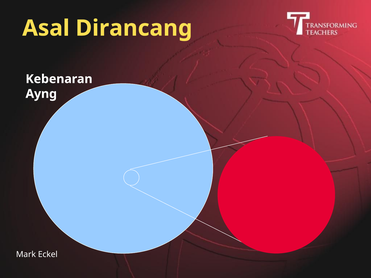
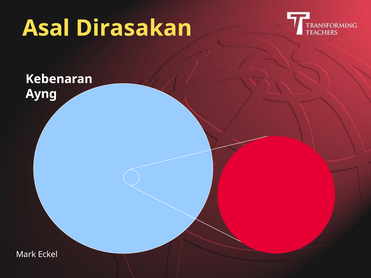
Dirancang: Dirancang -> Dirasakan
